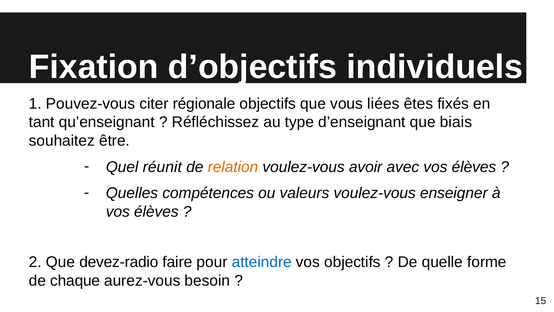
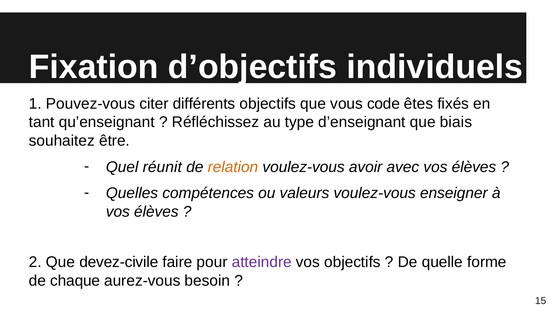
régionale: régionale -> différents
liées: liées -> code
devez-radio: devez-radio -> devez-civile
atteindre colour: blue -> purple
